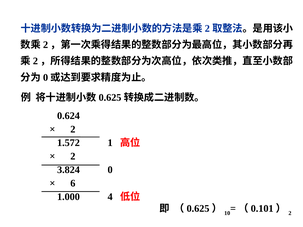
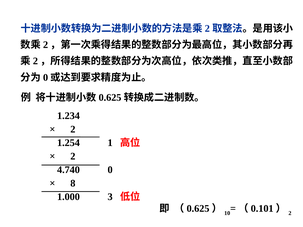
0.624: 0.624 -> 1.234
1.572: 1.572 -> 1.254
3.824: 3.824 -> 4.740
6: 6 -> 8
4: 4 -> 3
